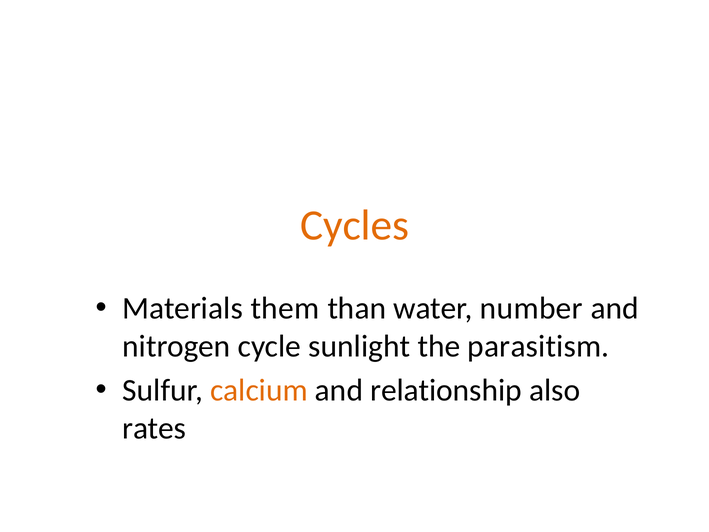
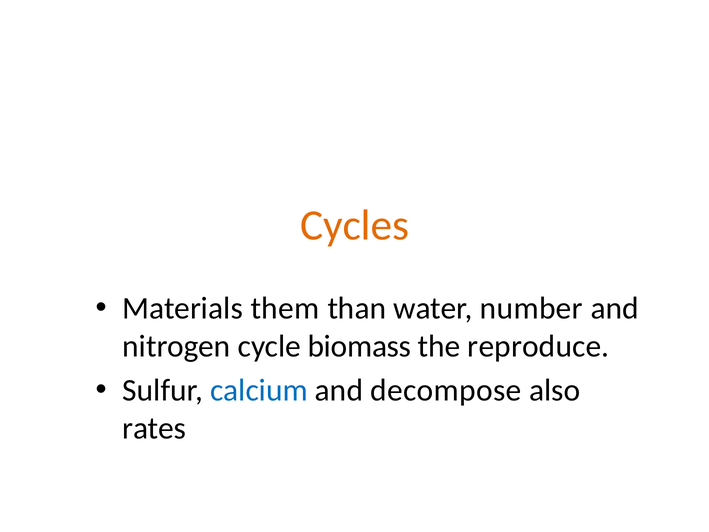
sunlight: sunlight -> biomass
parasitism: parasitism -> reproduce
calcium colour: orange -> blue
relationship: relationship -> decompose
